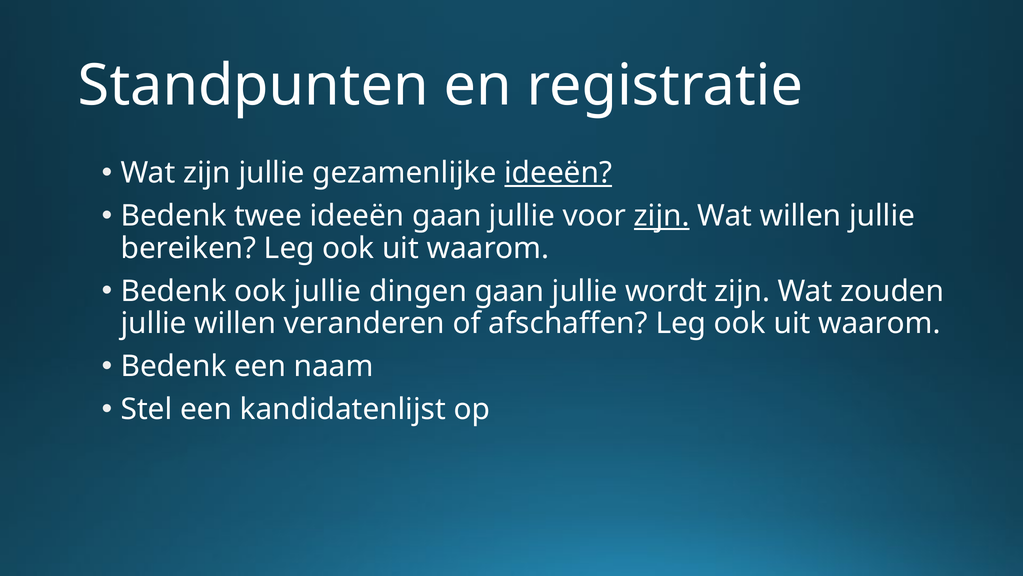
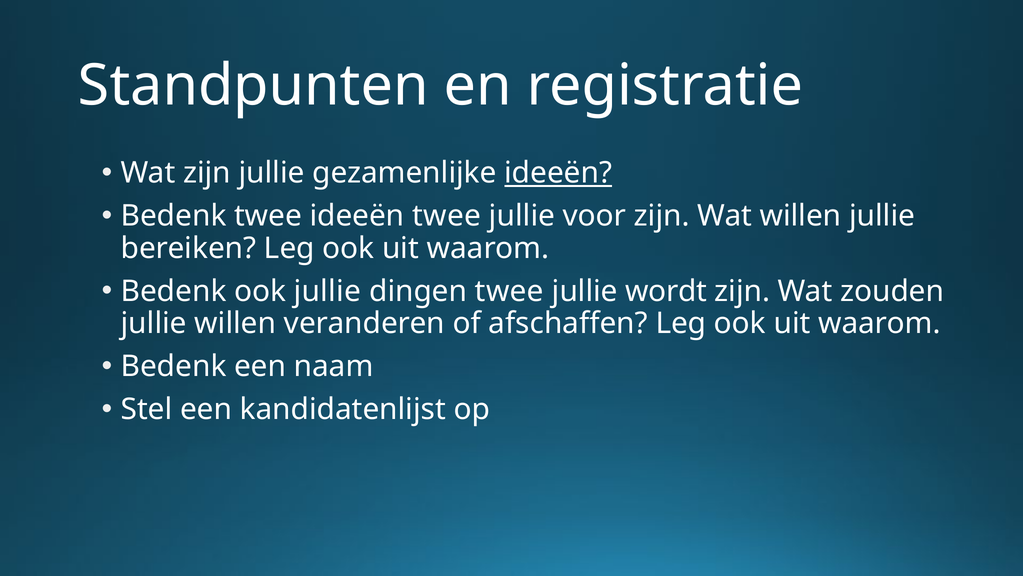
ideeën gaan: gaan -> twee
zijn at (662, 216) underline: present -> none
dingen gaan: gaan -> twee
